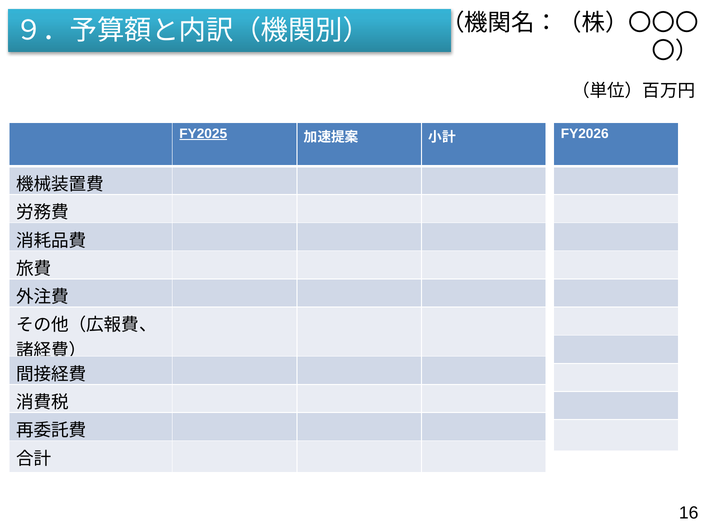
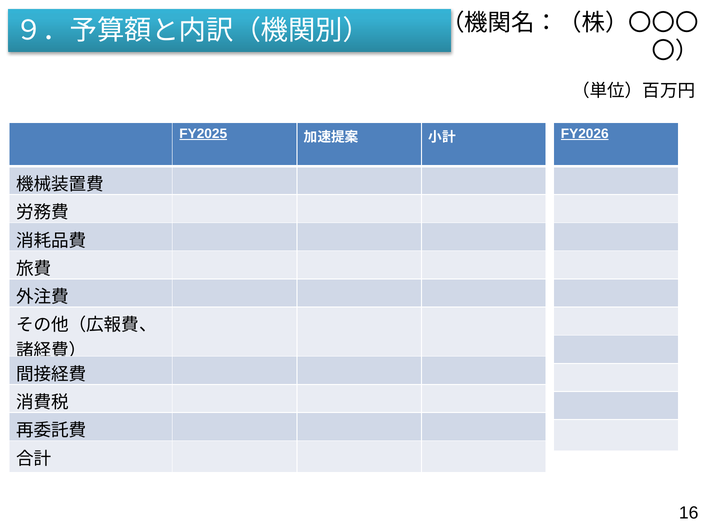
FY2026 underline: none -> present
